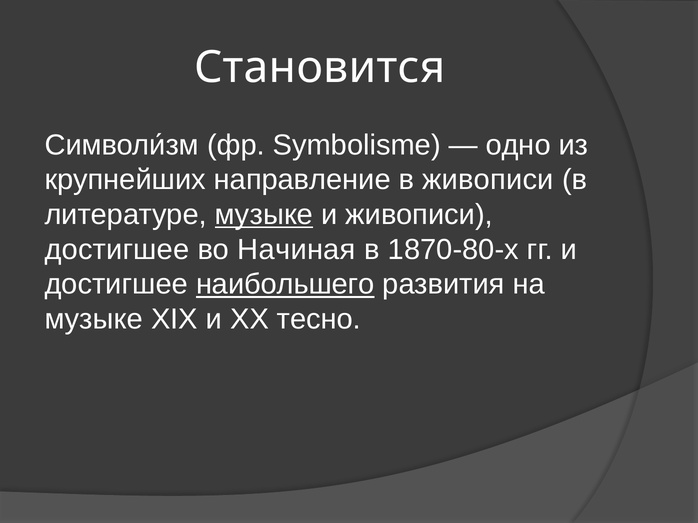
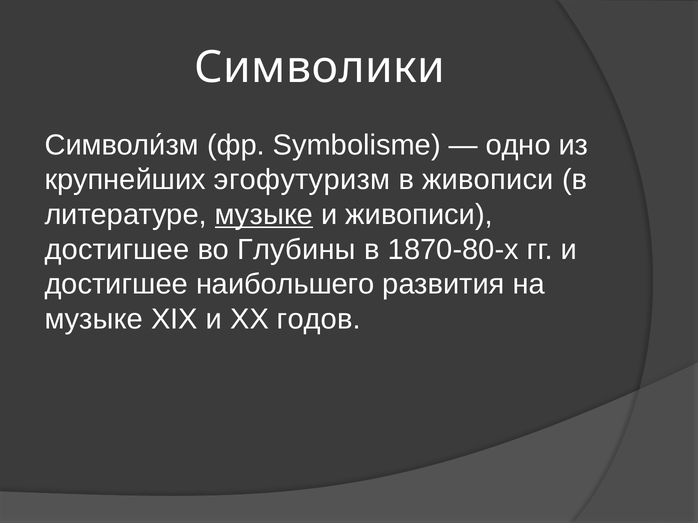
Становится: Становится -> Символики
направление: направление -> эгофутуризм
Начиная: Начиная -> Глубины
наибольшего underline: present -> none
тесно: тесно -> годов
